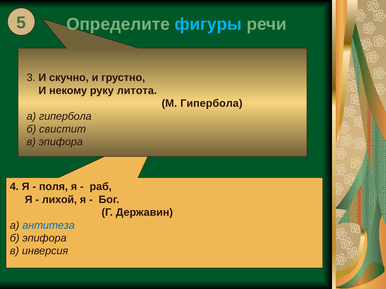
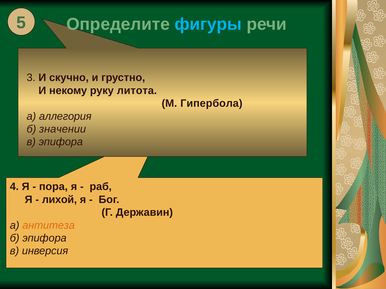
а гипербола: гипербола -> аллегория
свистит: свистит -> значении
поля: поля -> пора
антитеза colour: blue -> orange
